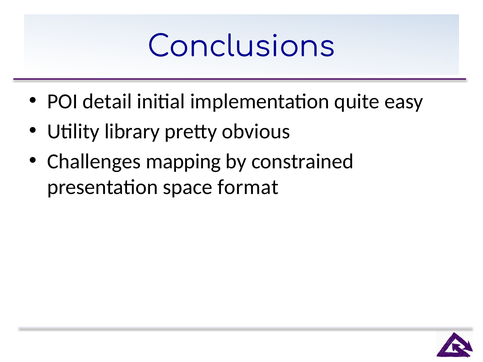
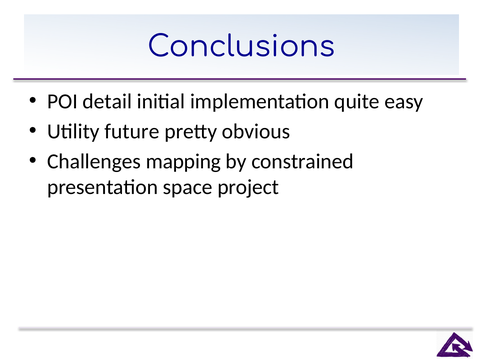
library: library -> future
format: format -> project
